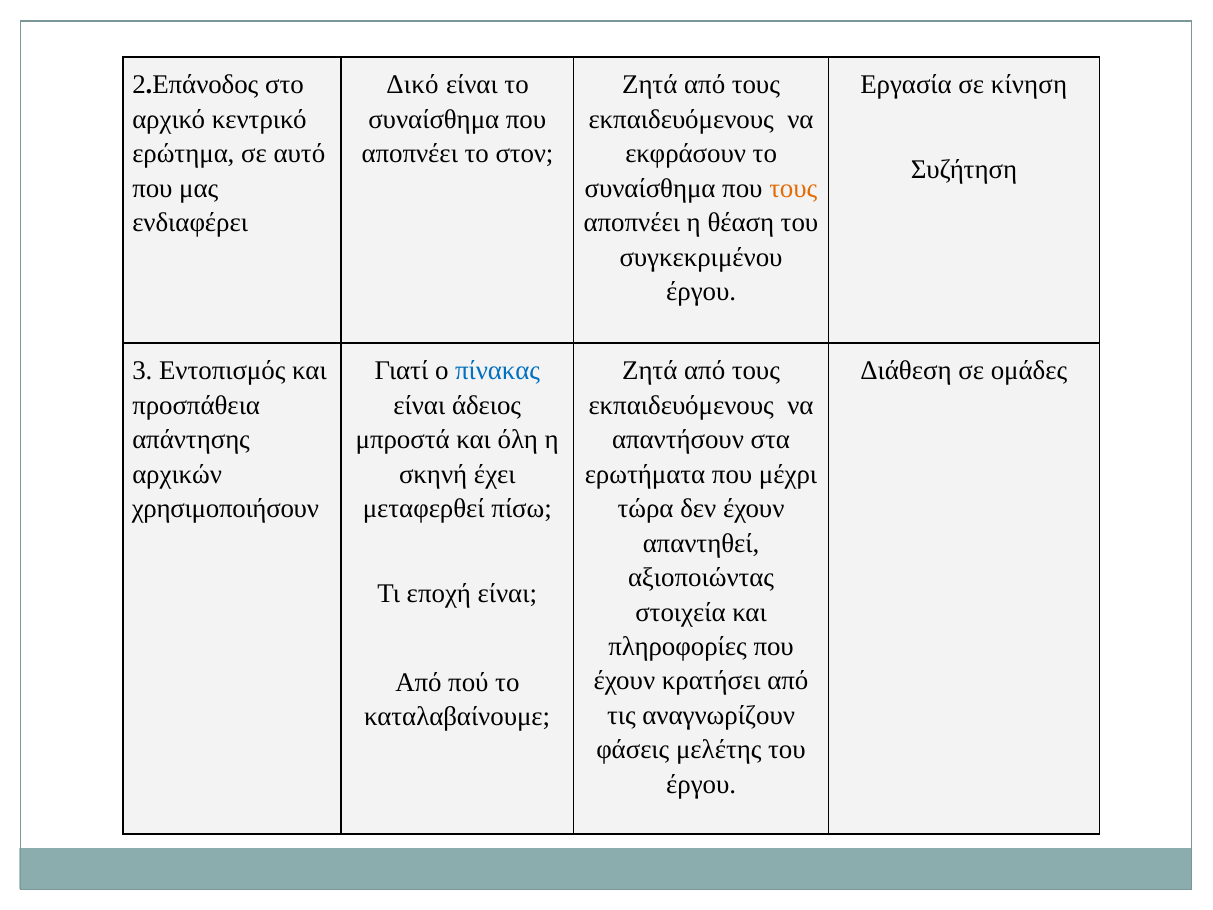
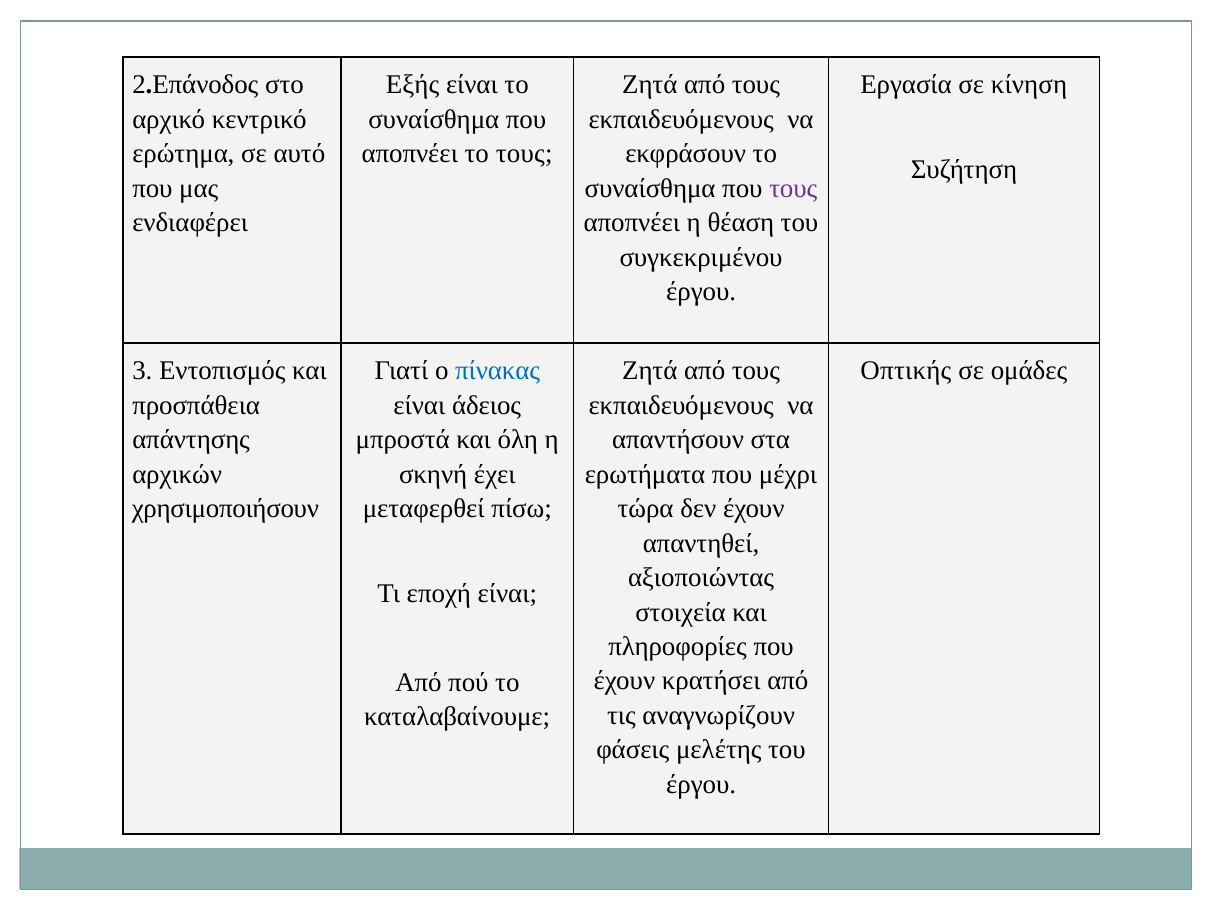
Δικό: Δικό -> Εξής
το στον: στον -> τους
τους at (793, 188) colour: orange -> purple
Διάθεση: Διάθεση -> Οπτικής
